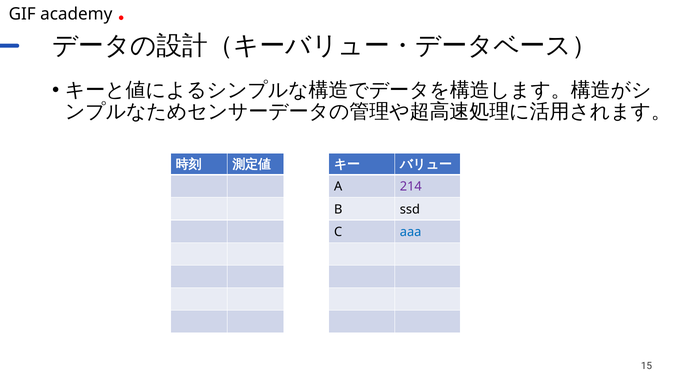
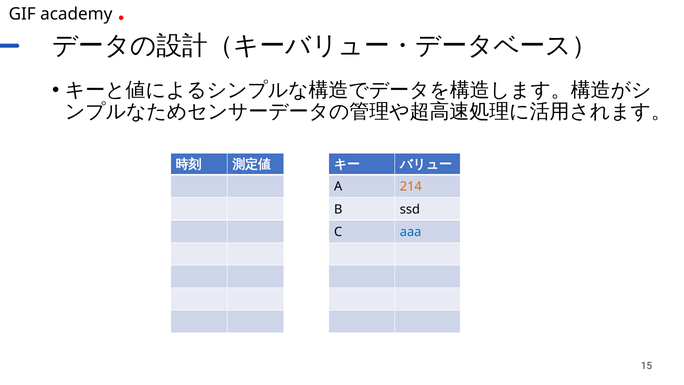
214 colour: purple -> orange
